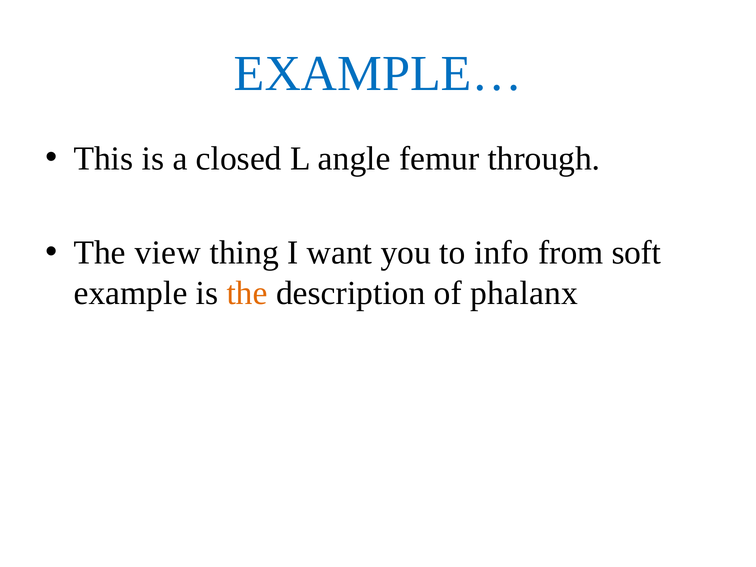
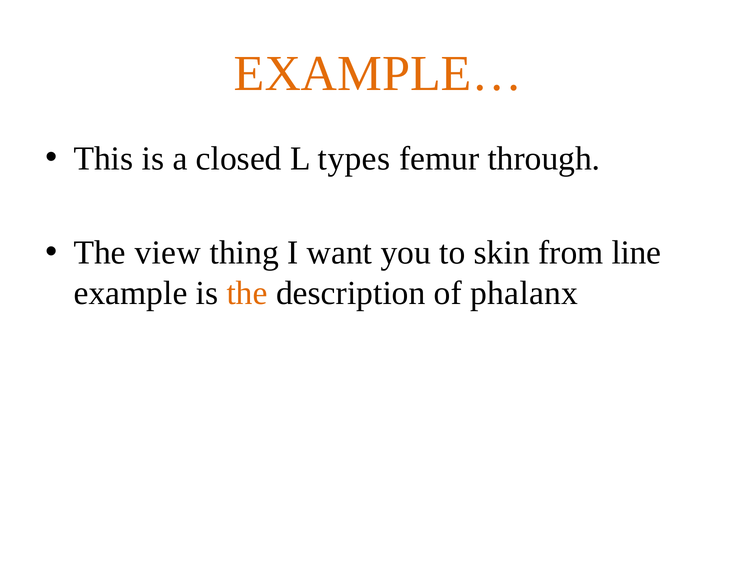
EXAMPLE… colour: blue -> orange
angle: angle -> types
info: info -> skin
soft: soft -> line
